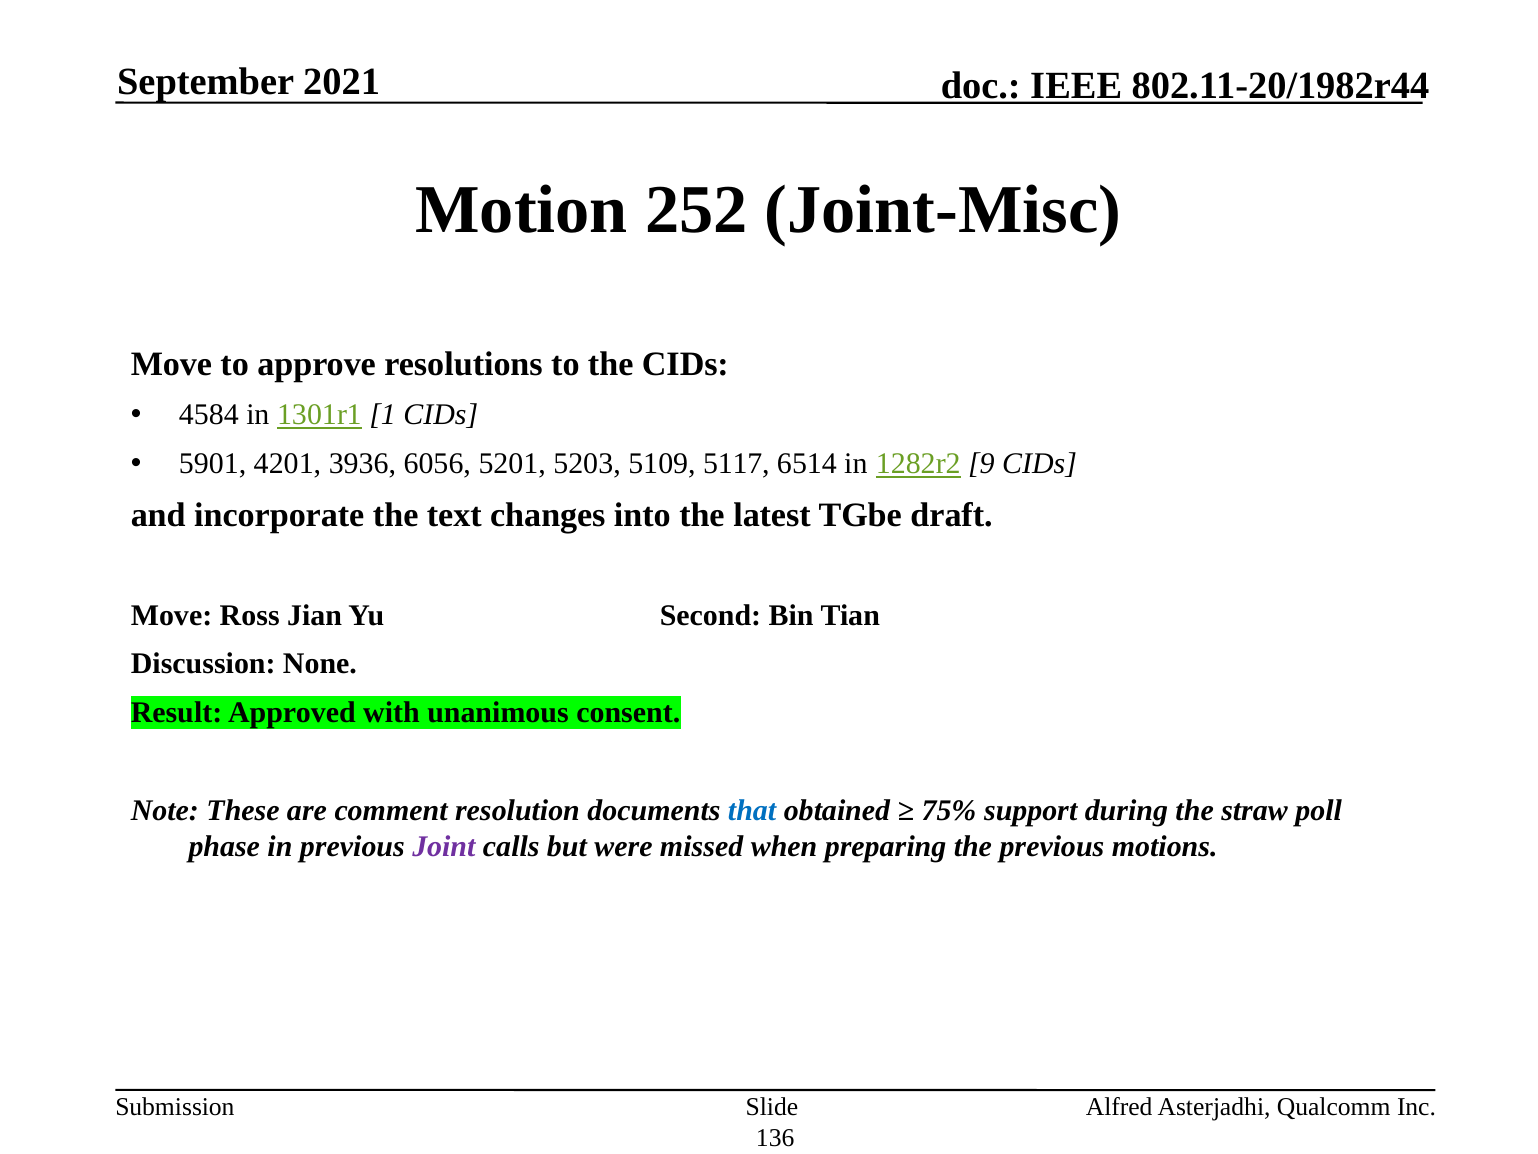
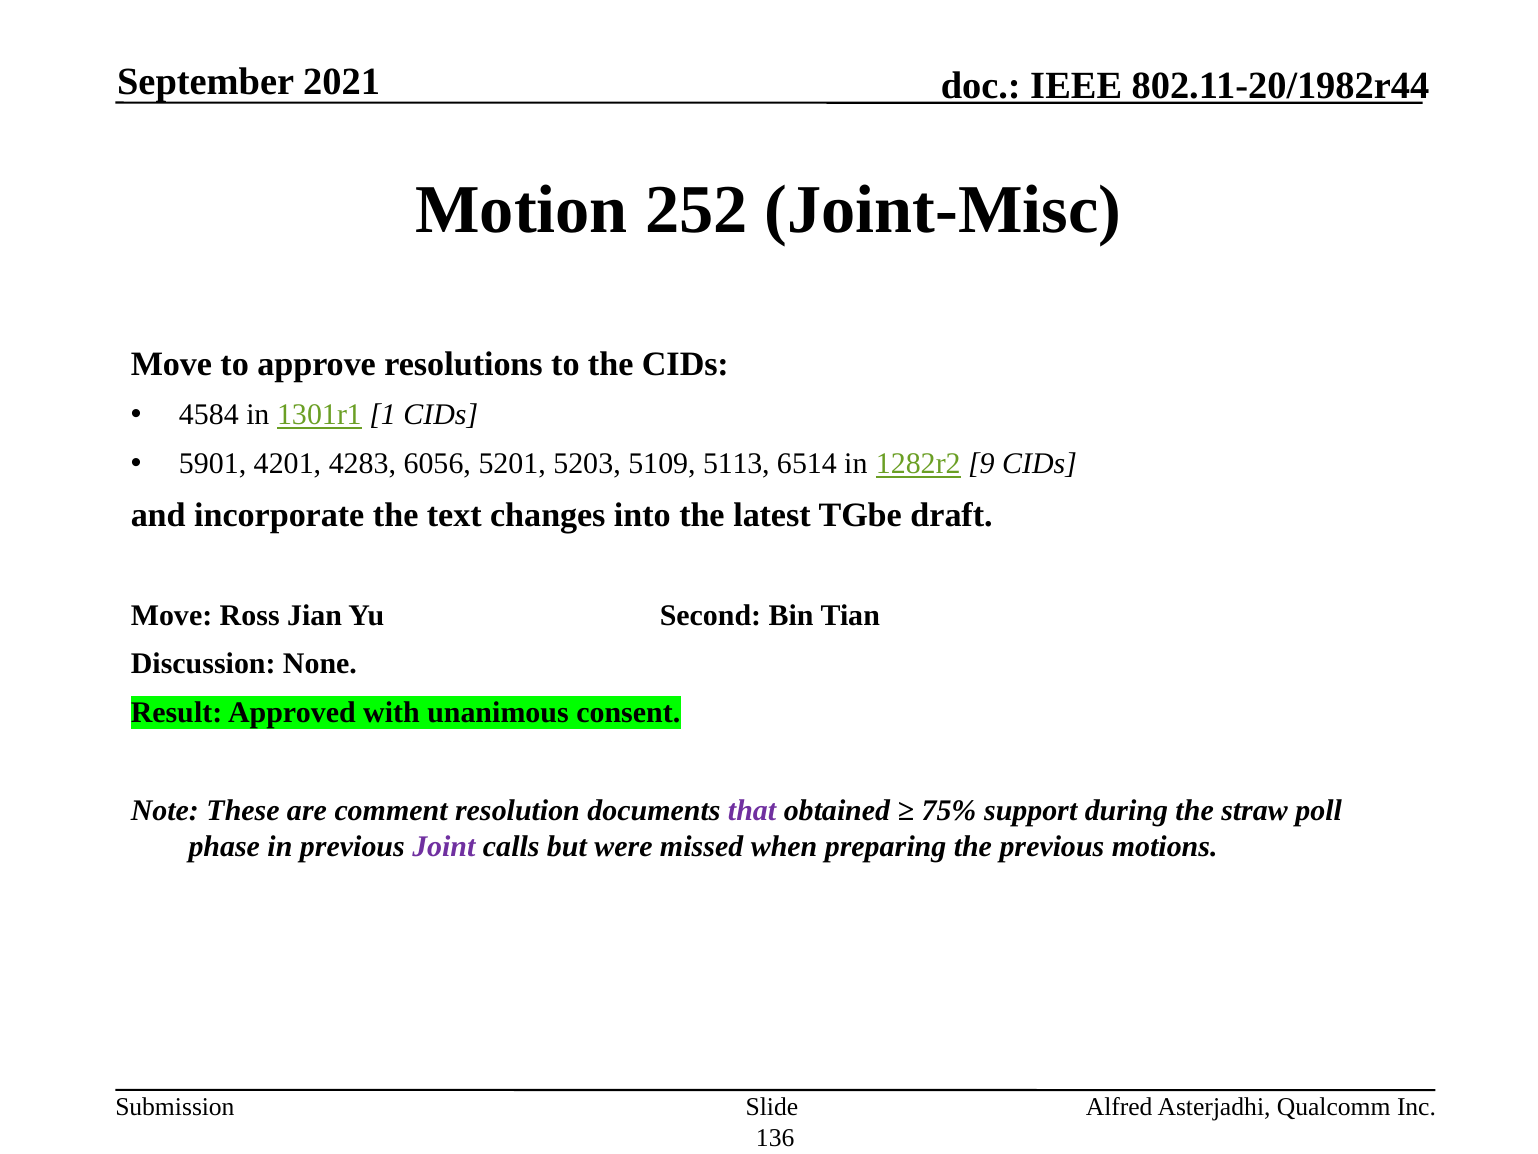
3936: 3936 -> 4283
5117: 5117 -> 5113
that colour: blue -> purple
